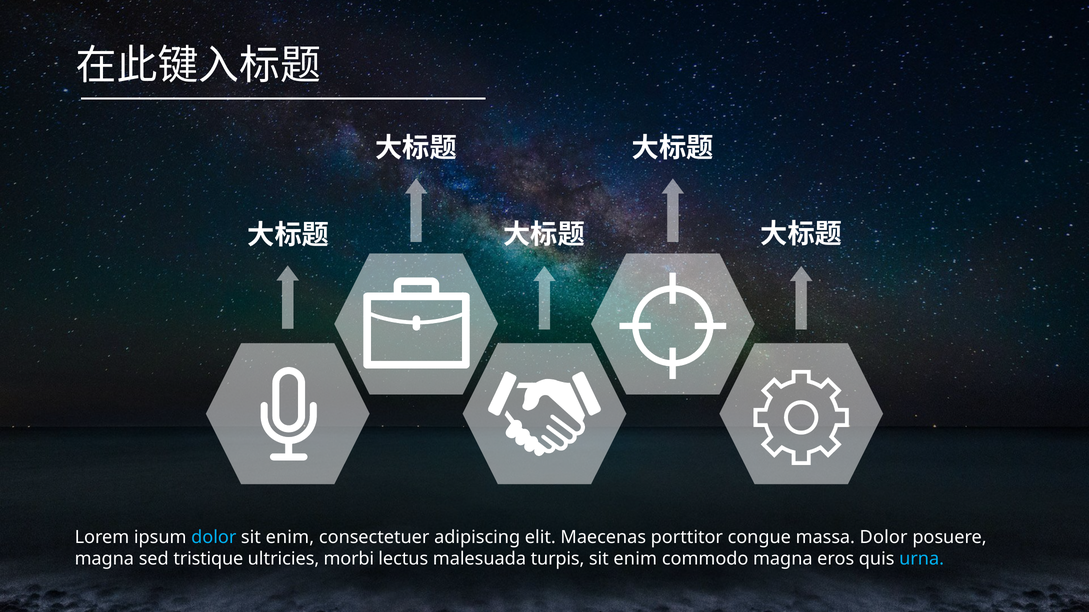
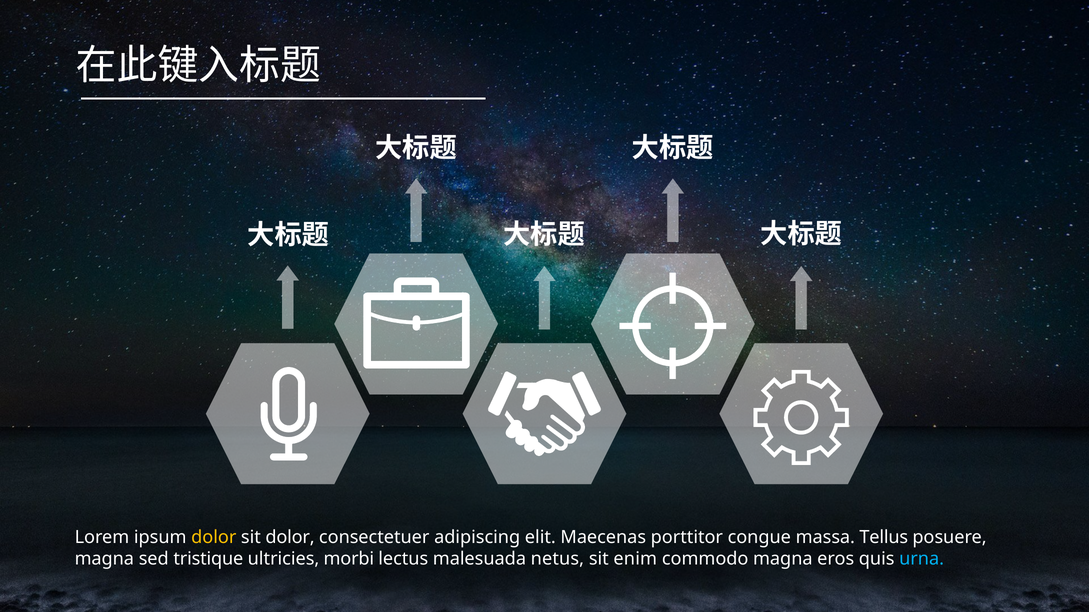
dolor at (214, 538) colour: light blue -> yellow
enim at (290, 538): enim -> dolor
massa Dolor: Dolor -> Tellus
turpis: turpis -> netus
